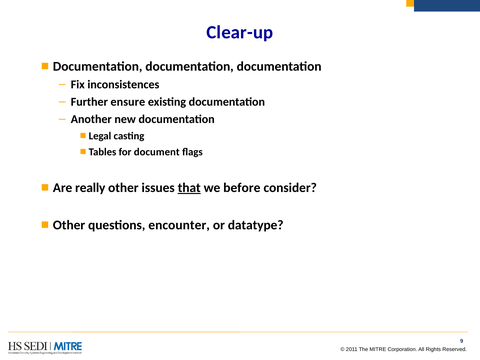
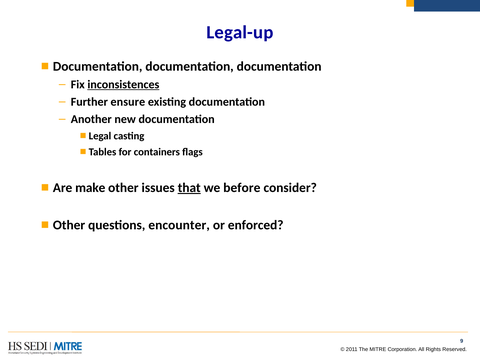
Clear-up: Clear-up -> Legal-up
inconsistences underline: none -> present
document: document -> containers
really: really -> make
datatype: datatype -> enforced
